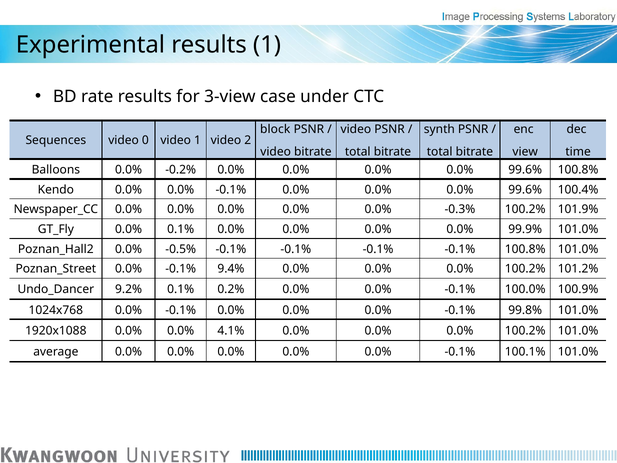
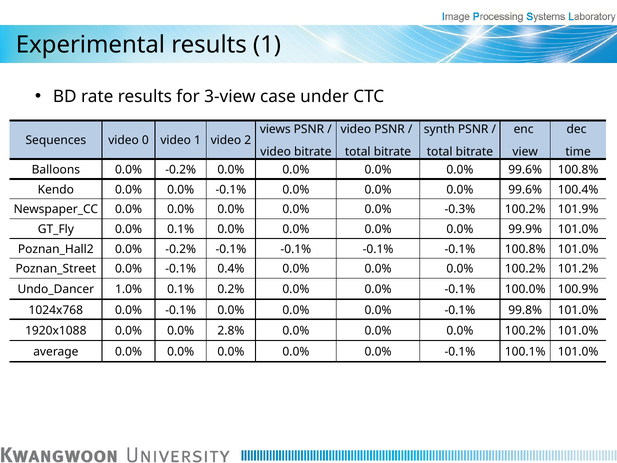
block: block -> views
-0.5% at (181, 249): -0.5% -> -0.2%
9.4%: 9.4% -> 0.4%
9.2%: 9.2% -> 1.0%
4.1%: 4.1% -> 2.8%
